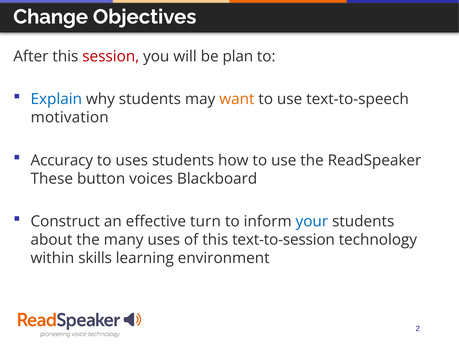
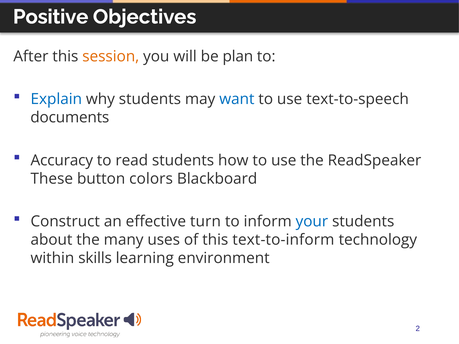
Change: Change -> Positive
session colour: red -> orange
want colour: orange -> blue
motivation: motivation -> documents
to uses: uses -> read
voices: voices -> colors
text-to-session: text-to-session -> text-to-inform
